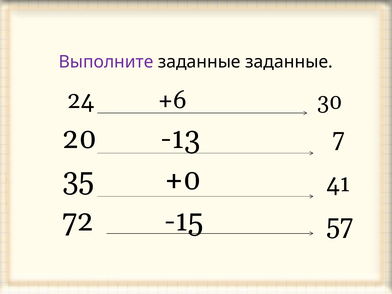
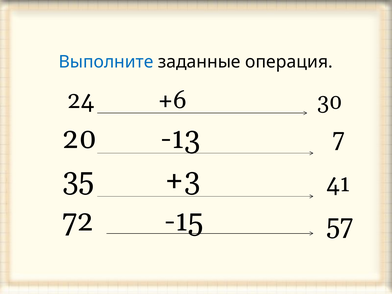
Выполните colour: purple -> blue
заданные заданные: заданные -> операция
+0: +0 -> +3
